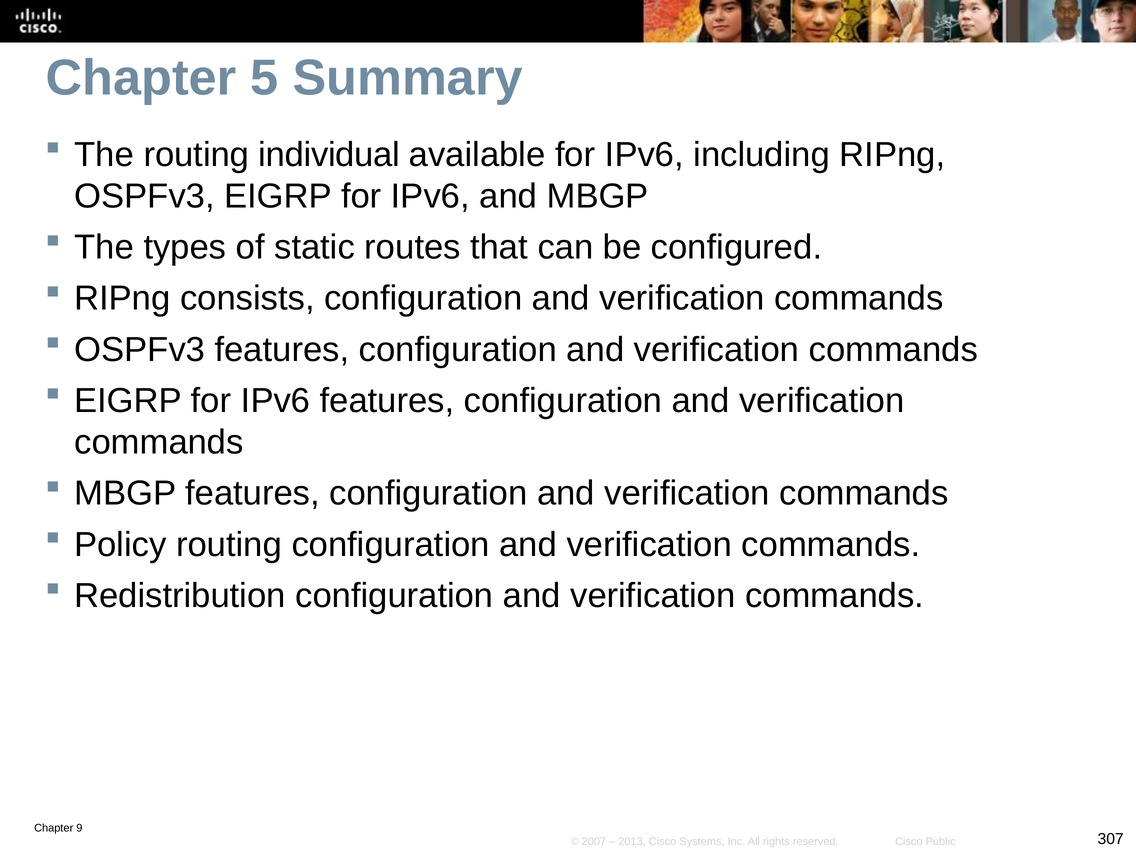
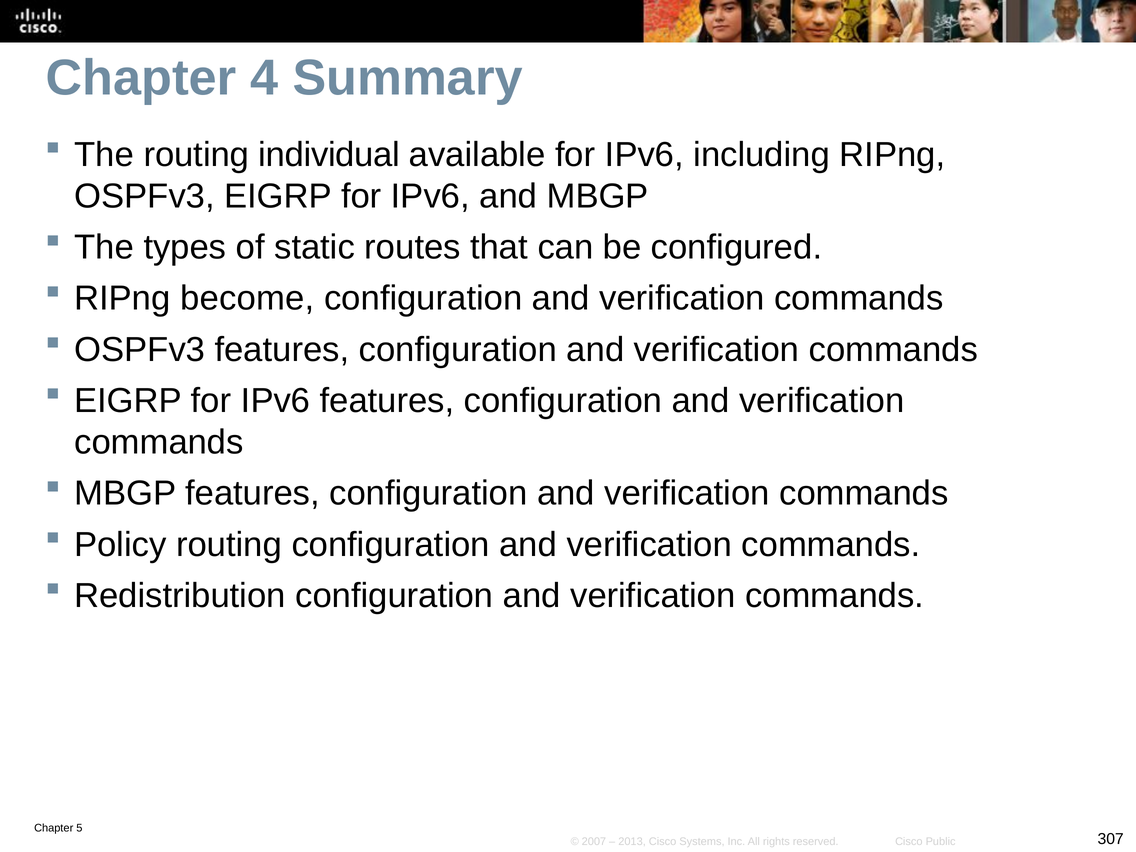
5: 5 -> 4
consists: consists -> become
9: 9 -> 5
